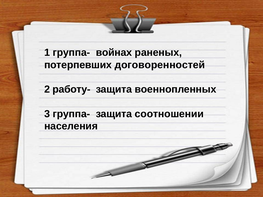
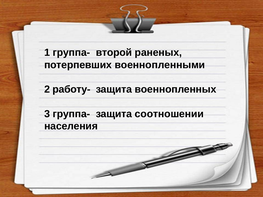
войнах: войнах -> второй
договоренностей: договоренностей -> военнопленными
